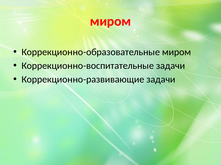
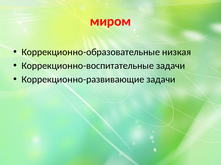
Коррекционно-образовательные миром: миром -> низкая
